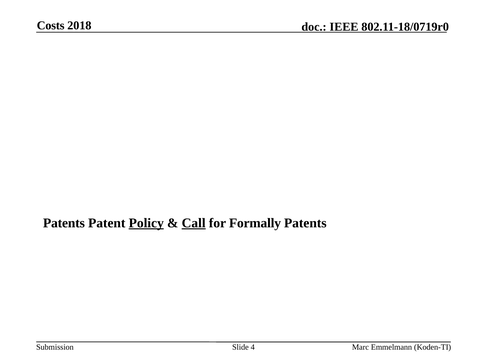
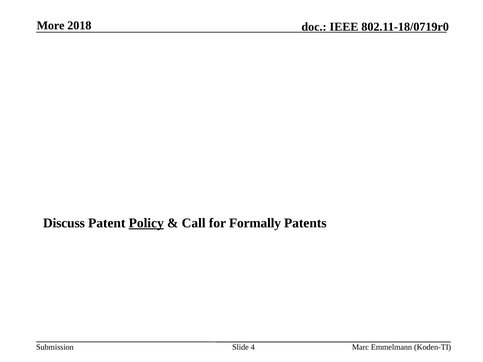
Costs: Costs -> More
Patents at (64, 223): Patents -> Discuss
Call underline: present -> none
